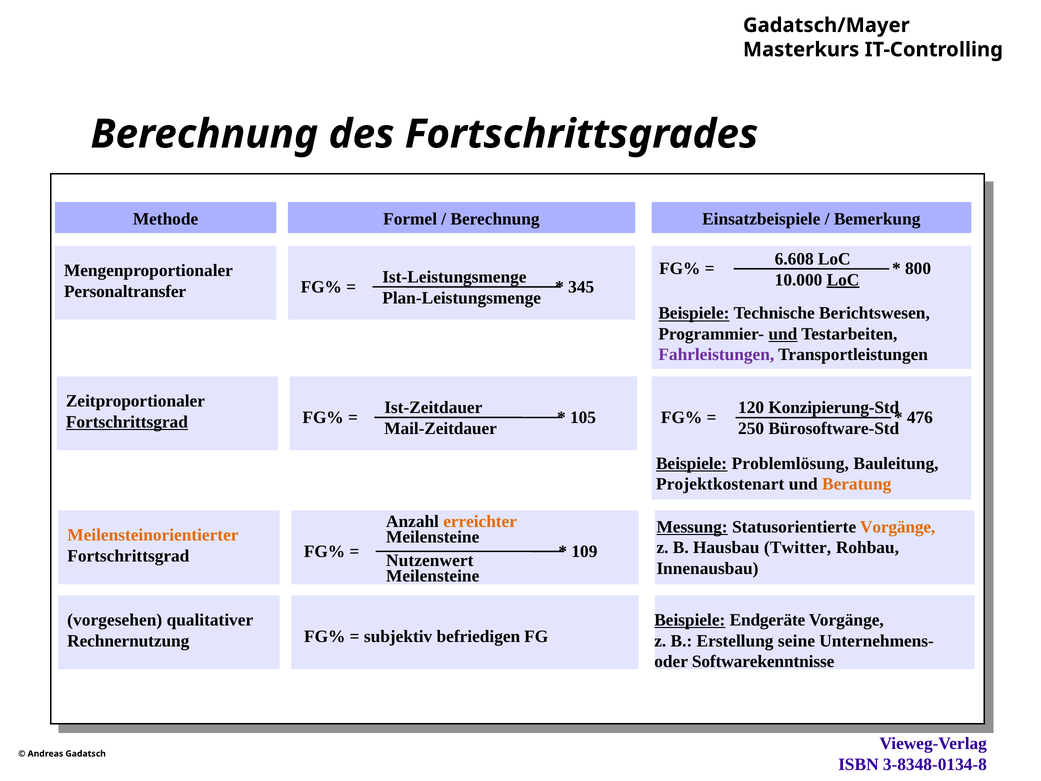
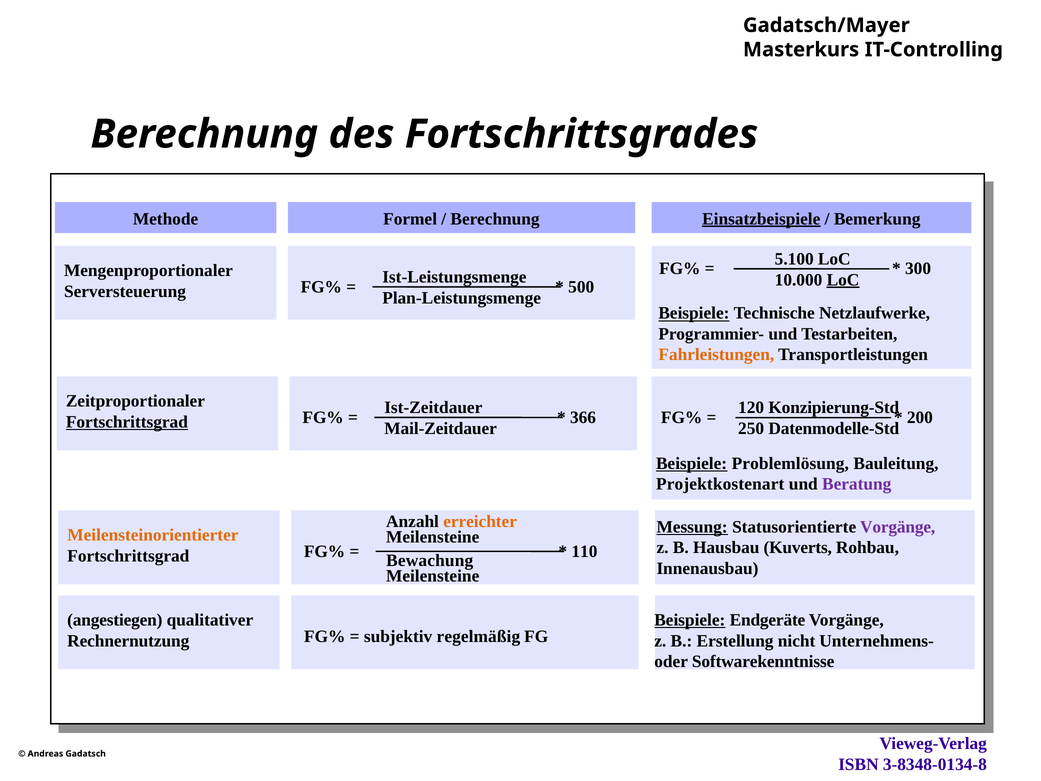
Einsatzbeispiele underline: none -> present
6.608: 6.608 -> 5.100
800: 800 -> 300
Personaltransfer: Personaltransfer -> Serversteuerung
345: 345 -> 500
Berichtswesen: Berichtswesen -> Netzlaufwerke
und at (783, 334) underline: present -> none
Fahrleistungen colour: purple -> orange
476: 476 -> 200
105: 105 -> 366
Bürosoftware-Std: Bürosoftware-Std -> Datenmodelle-Std
Beratung colour: orange -> purple
Vorgänge at (898, 527) colour: orange -> purple
Twitter: Twitter -> Kuverts
109: 109 -> 110
Nutzenwert: Nutzenwert -> Bewachung
vorgesehen: vorgesehen -> angestiegen
befriedigen: befriedigen -> regelmäßig
seine: seine -> nicht
